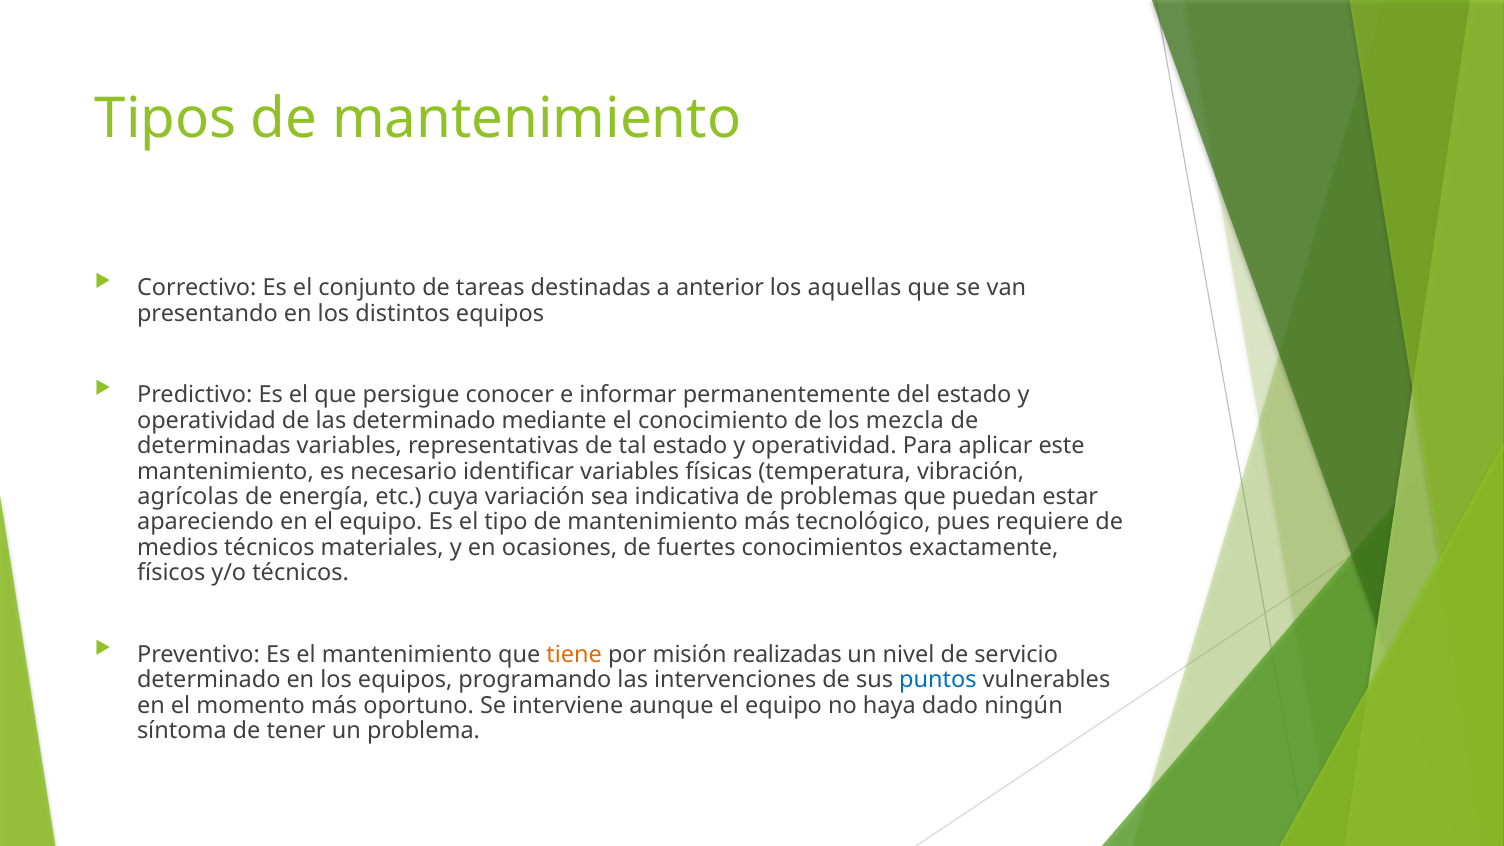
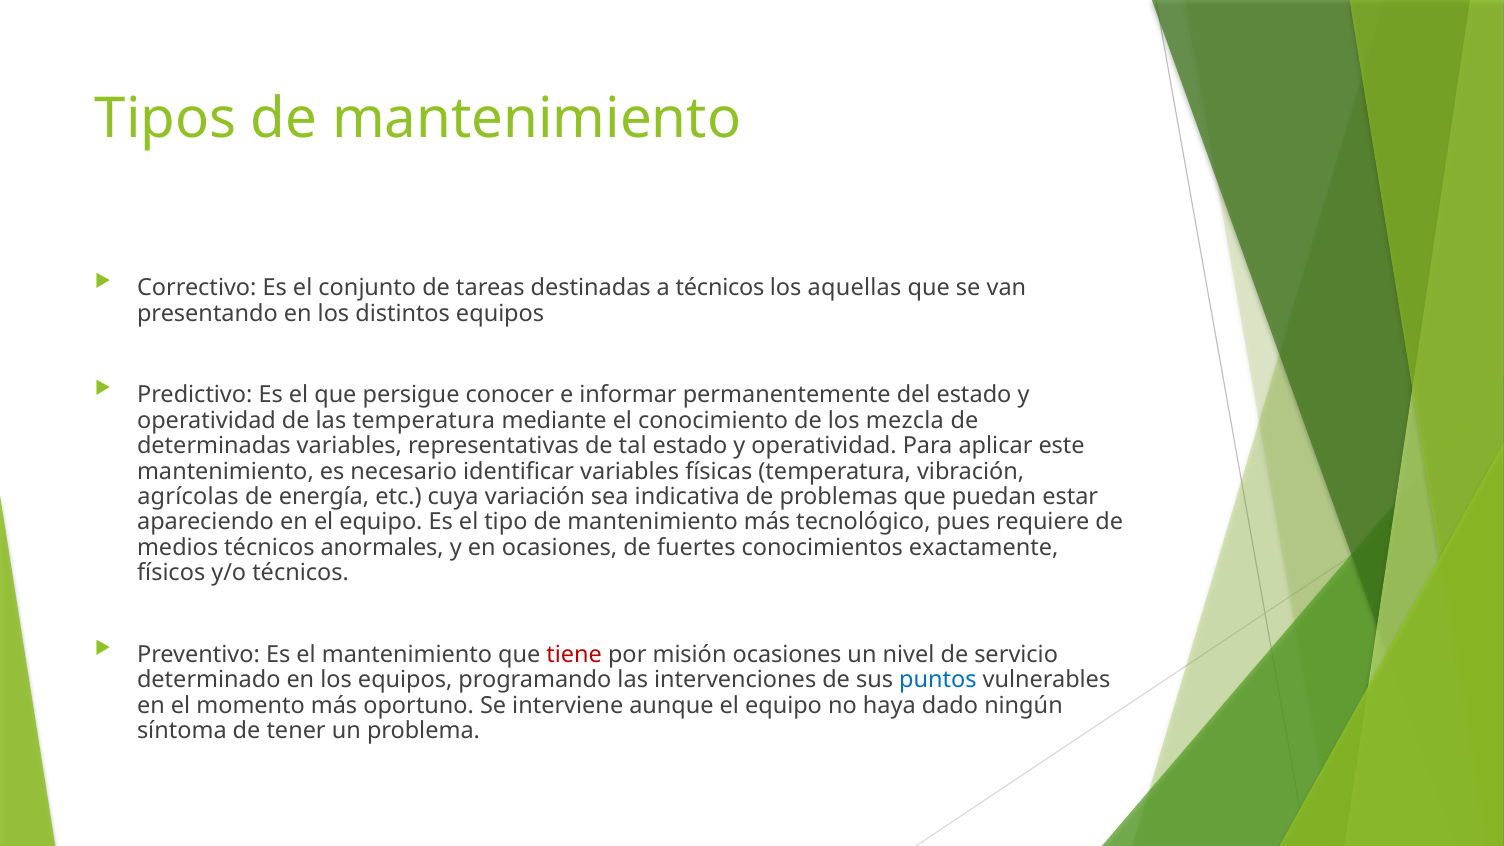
a anterior: anterior -> técnicos
las determinado: determinado -> temperatura
materiales: materiales -> anormales
tiene colour: orange -> red
misión realizadas: realizadas -> ocasiones
